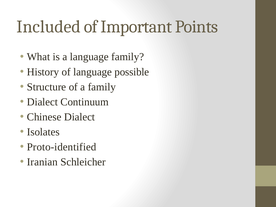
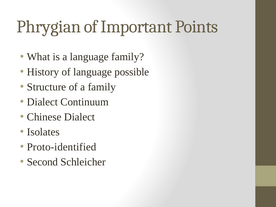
Included: Included -> Phrygian
Iranian: Iranian -> Second
